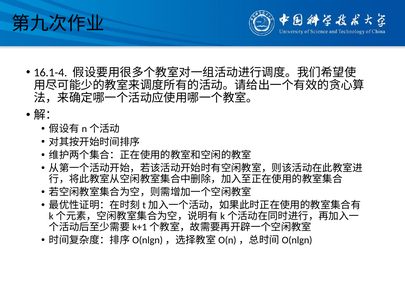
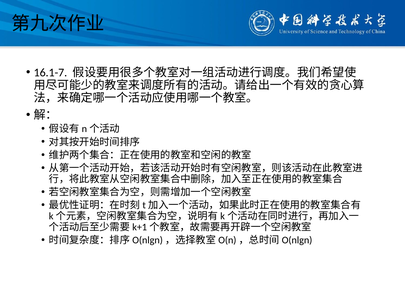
16.1-4: 16.1-4 -> 16.1-7
